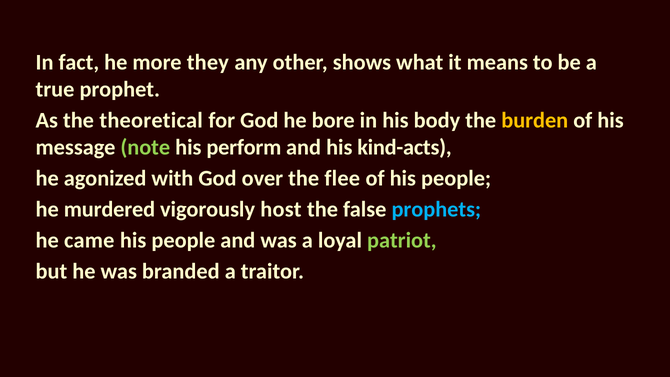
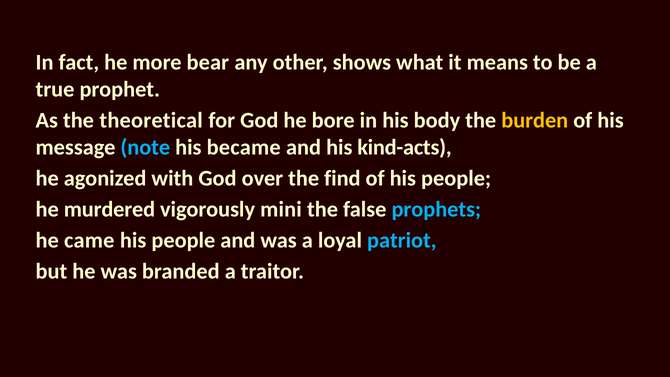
they: they -> bear
note colour: light green -> light blue
perform: perform -> became
flee: flee -> find
host: host -> mini
patriot colour: light green -> light blue
